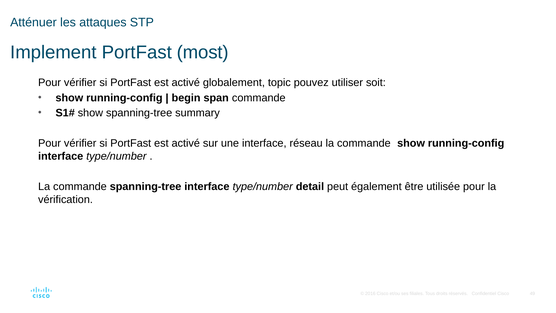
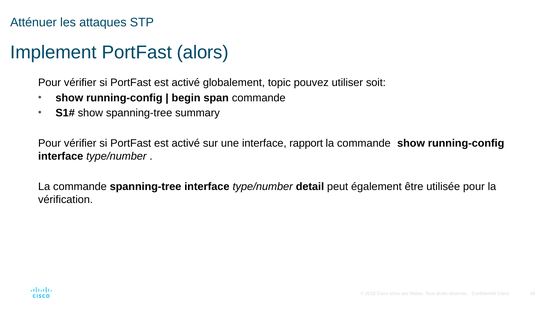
most: most -> alors
réseau: réseau -> rapport
